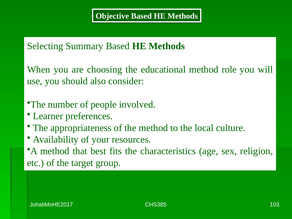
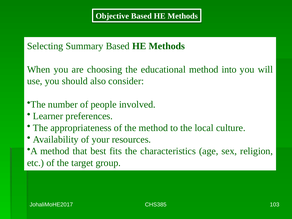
role: role -> into
